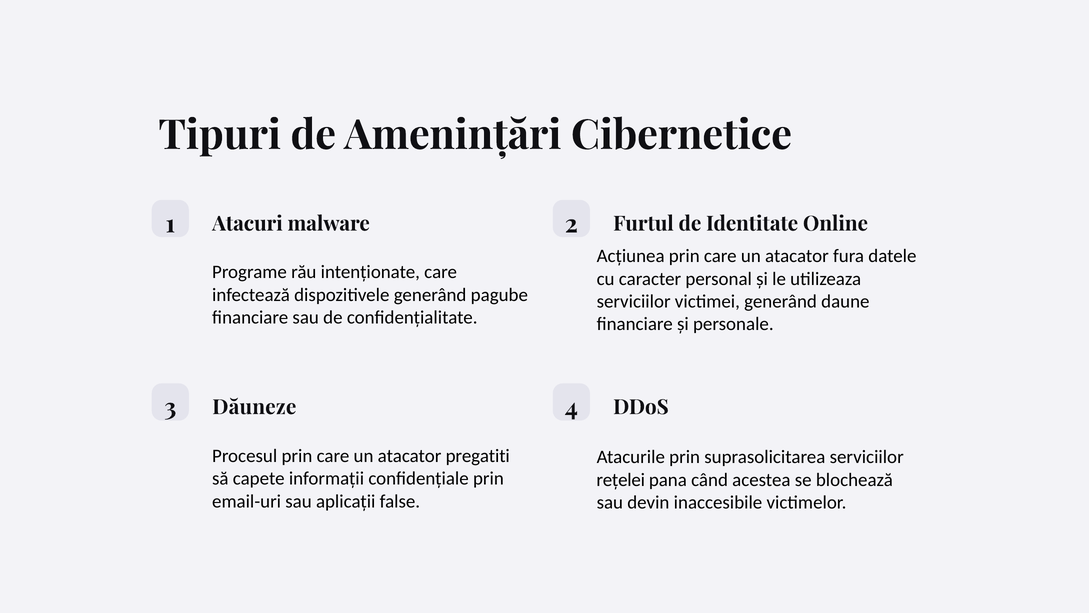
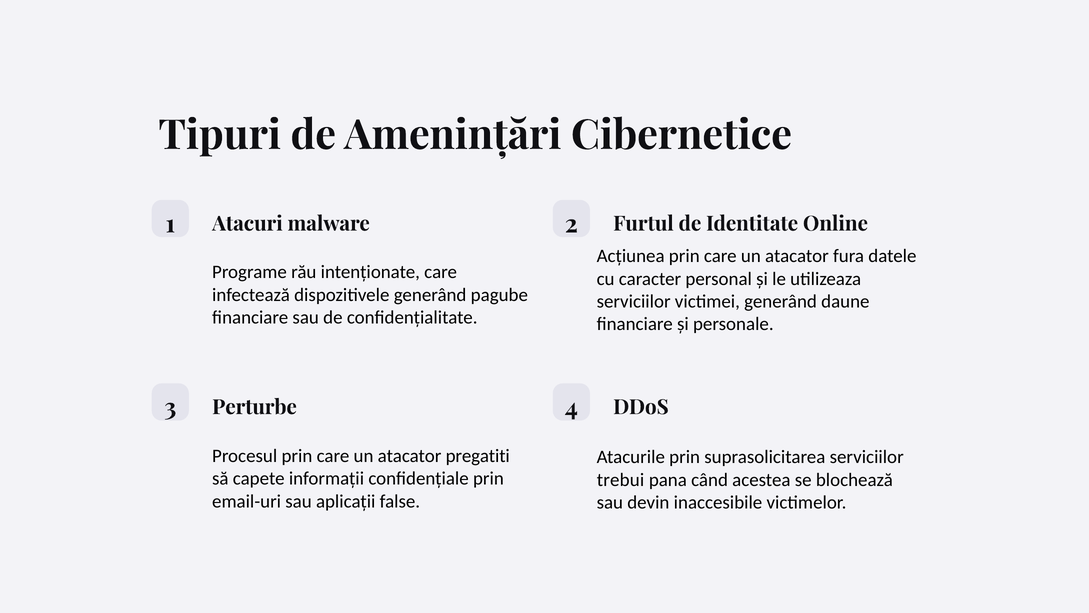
Dăuneze: Dăuneze -> Perturbe
rețelei: rețelei -> trebui
